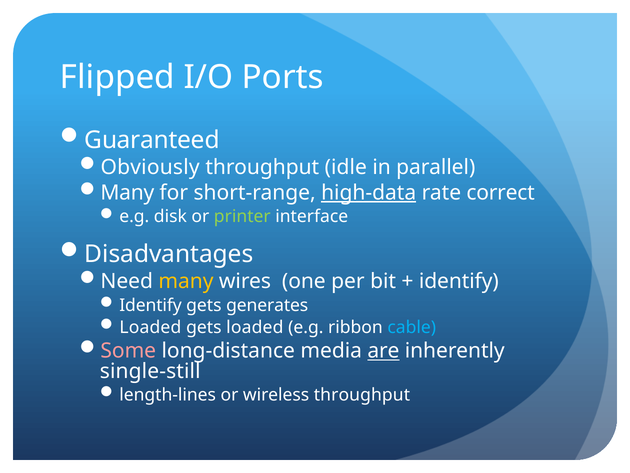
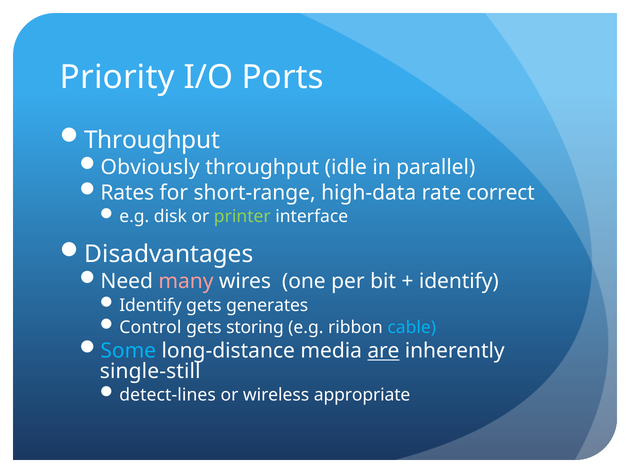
Flipped: Flipped -> Priority
Guaranteed at (152, 140): Guaranteed -> Throughput
Many at (127, 193): Many -> Rates
high-data underline: present -> none
many at (186, 281) colour: yellow -> pink
Loaded at (150, 327): Loaded -> Control
gets loaded: loaded -> storing
Some colour: pink -> light blue
length-lines: length-lines -> detect-lines
wireless throughput: throughput -> appropriate
